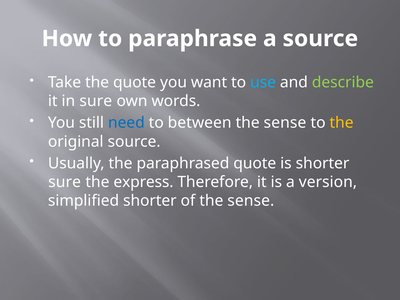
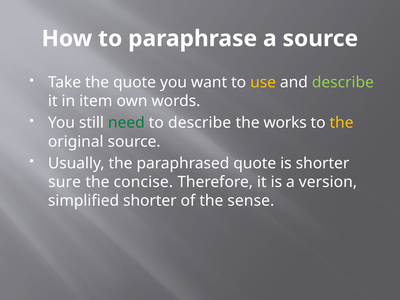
use colour: light blue -> yellow
in sure: sure -> item
need colour: blue -> green
to between: between -> describe
sense at (285, 123): sense -> works
express: express -> concise
